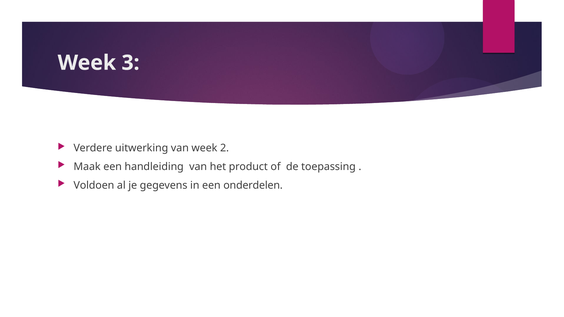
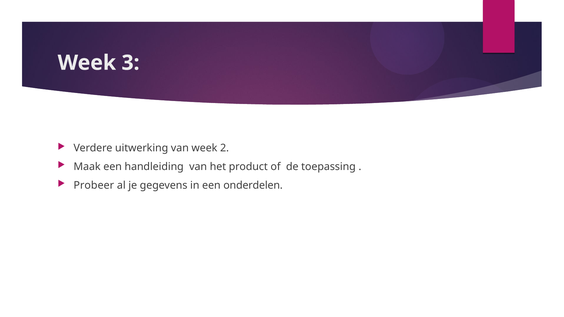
Voldoen: Voldoen -> Probeer
